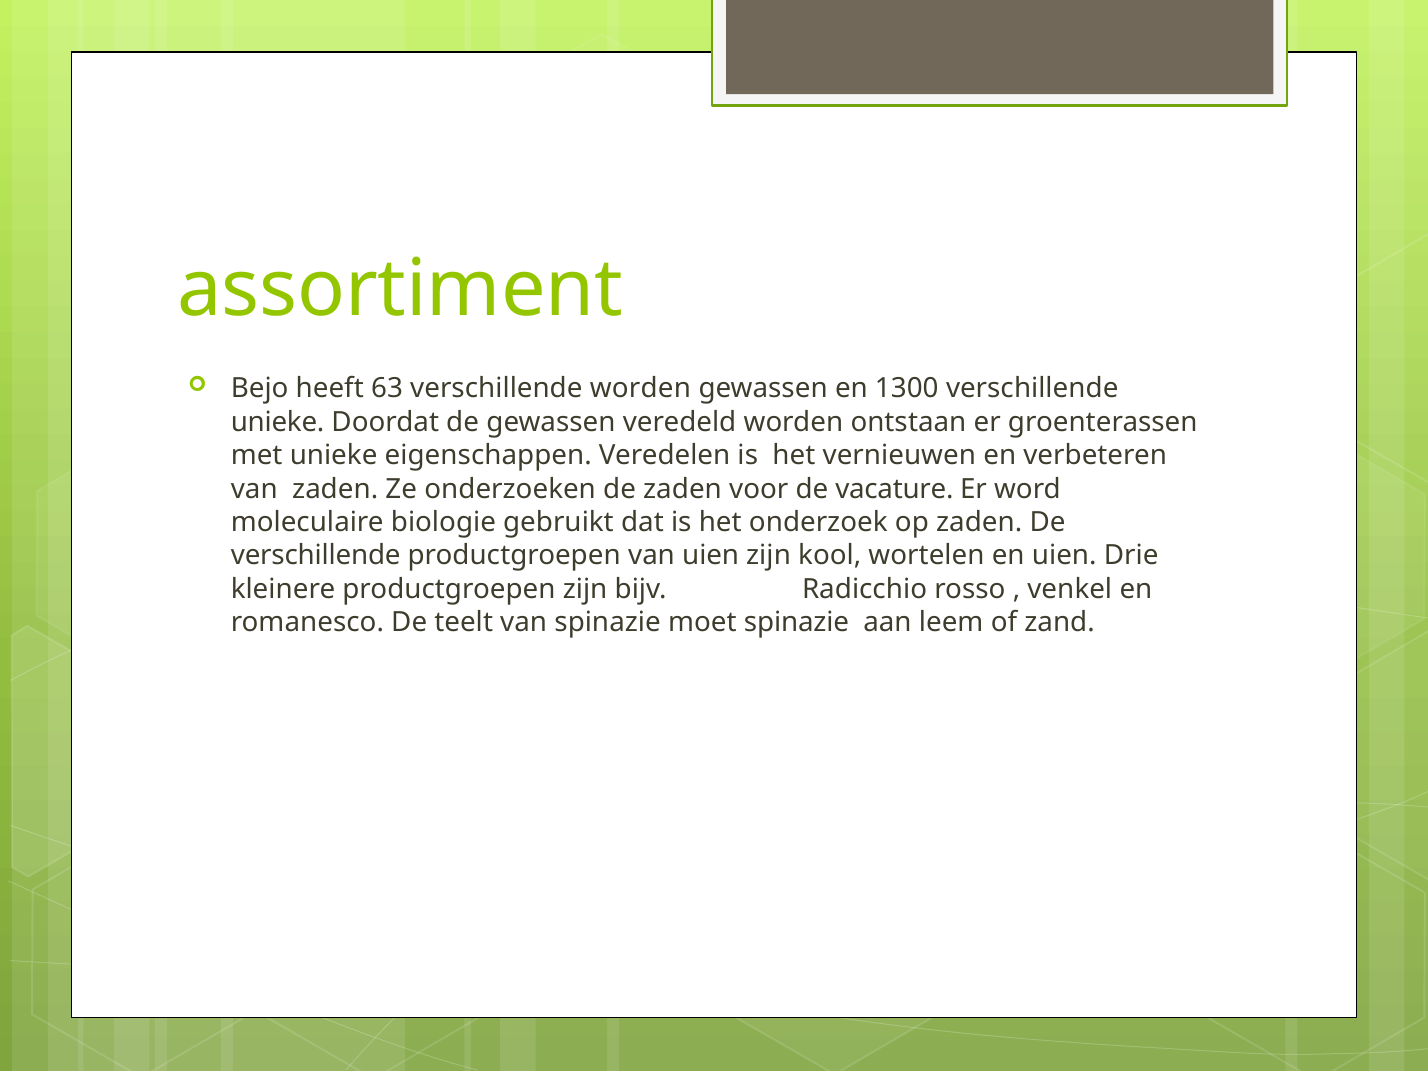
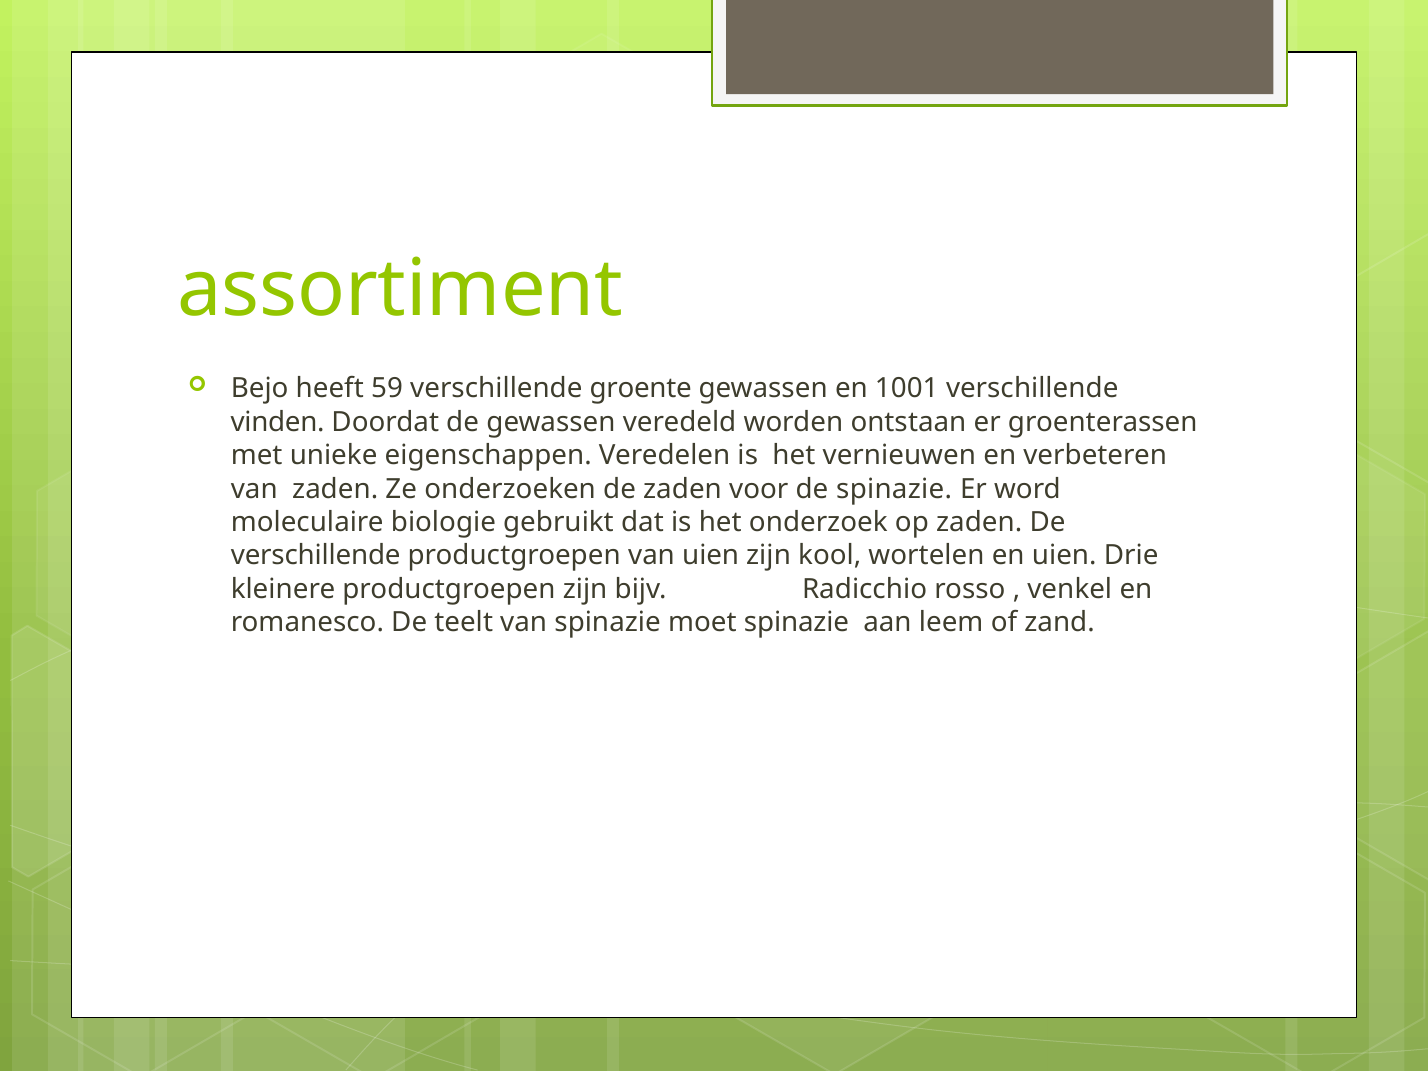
63: 63 -> 59
verschillende worden: worden -> groente
1300: 1300 -> 1001
unieke at (278, 422): unieke -> vinden
de vacature: vacature -> spinazie
